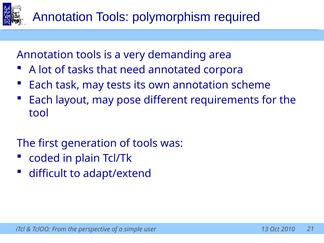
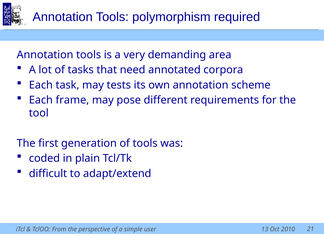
layout: layout -> frame
